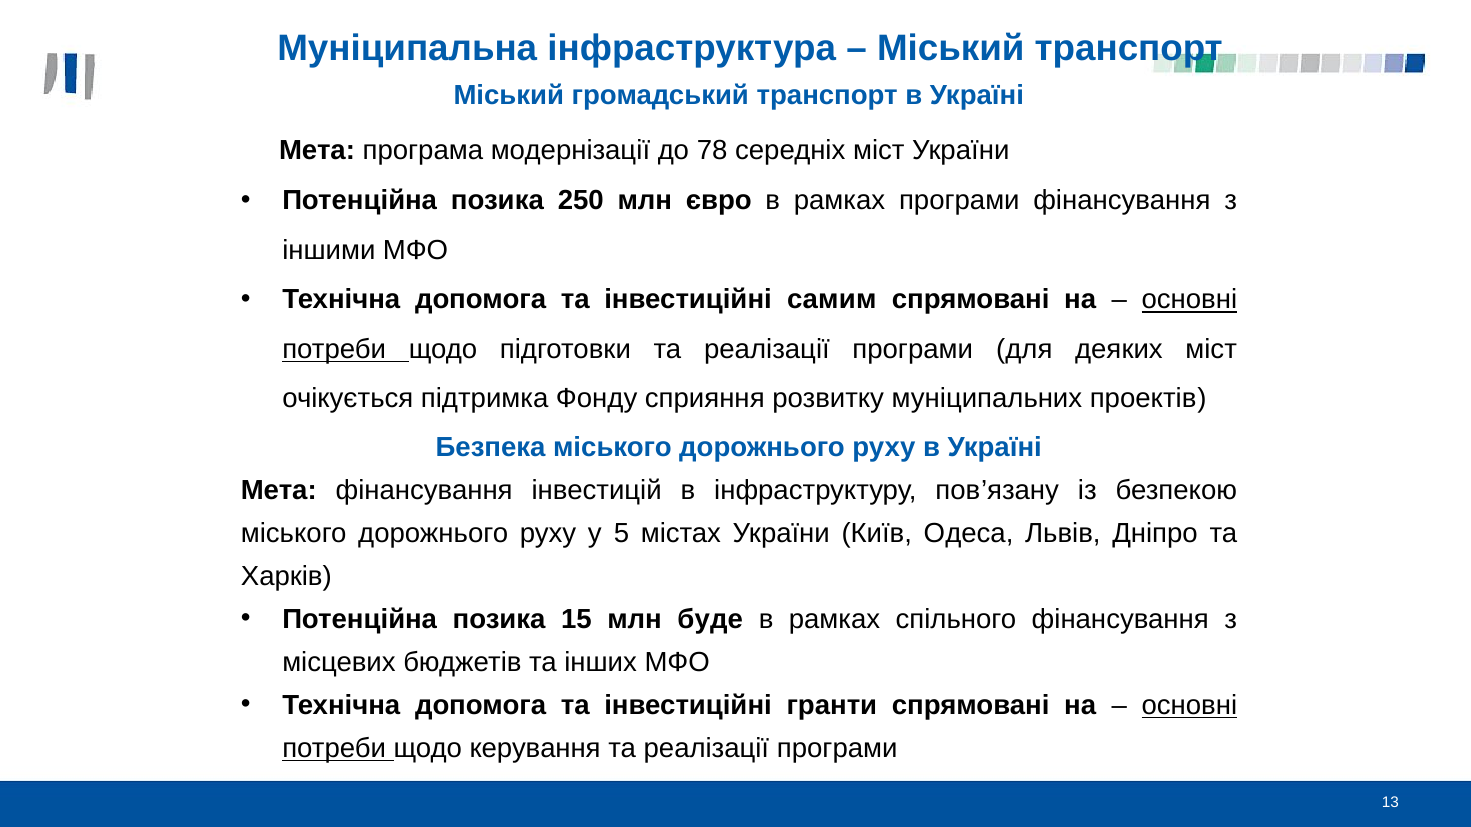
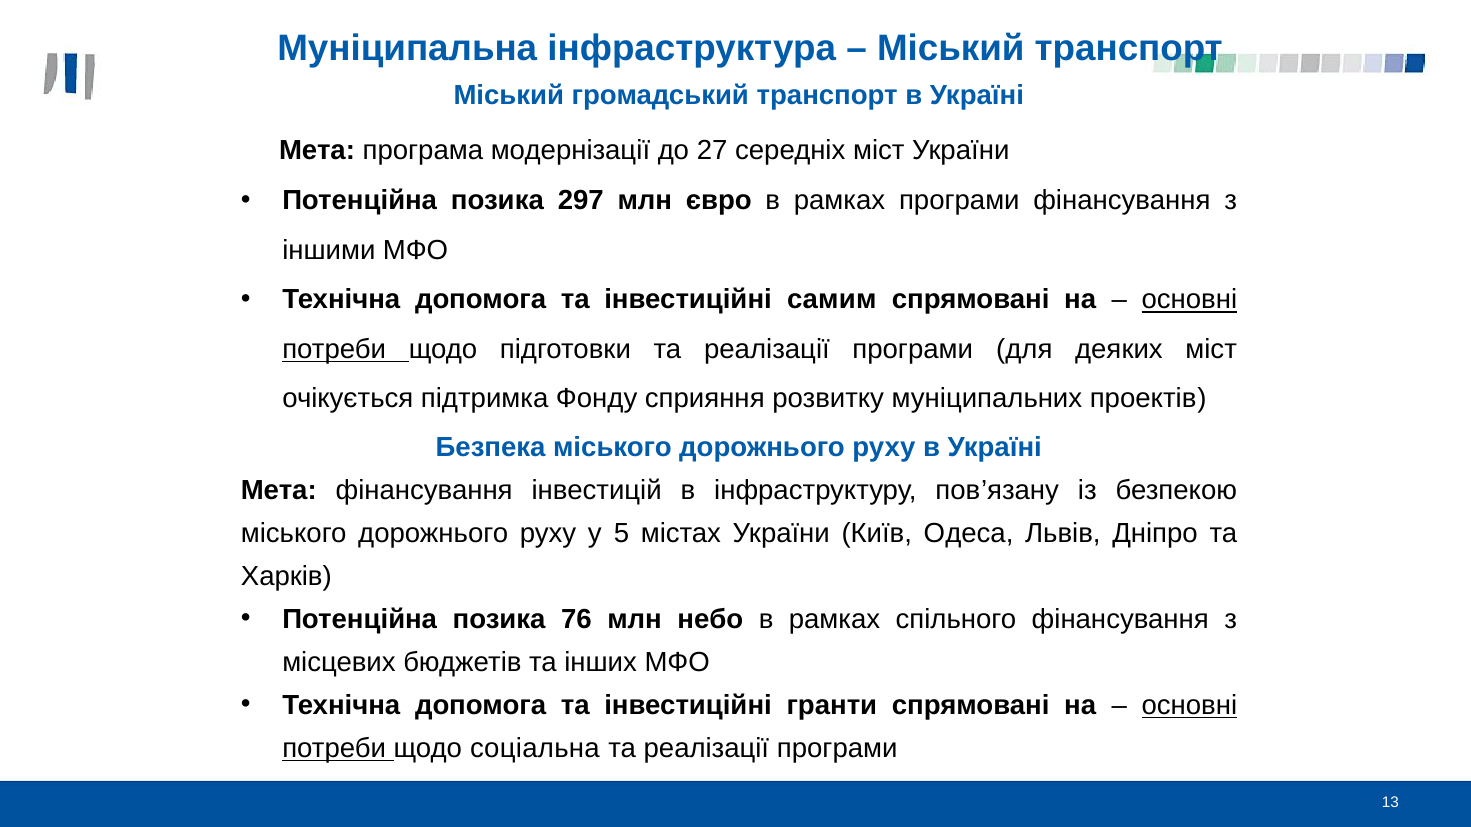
78: 78 -> 27
250: 250 -> 297
15: 15 -> 76
буде: буде -> небо
керування: керування -> соціальна
